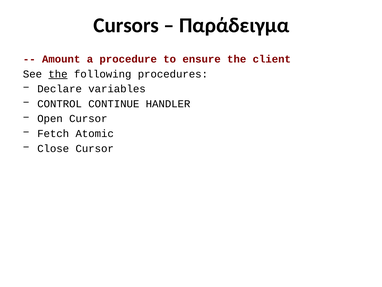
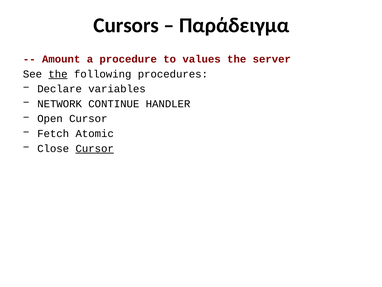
ensure: ensure -> values
client: client -> server
CONTROL: CONTROL -> NETWORK
Cursor at (95, 148) underline: none -> present
